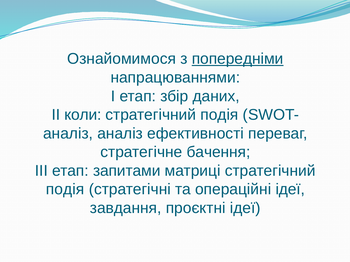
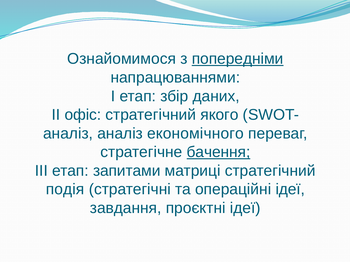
коли: коли -> офіс
подія at (219, 115): подія -> якого
ефективності: ефективності -> економічного
бачення underline: none -> present
